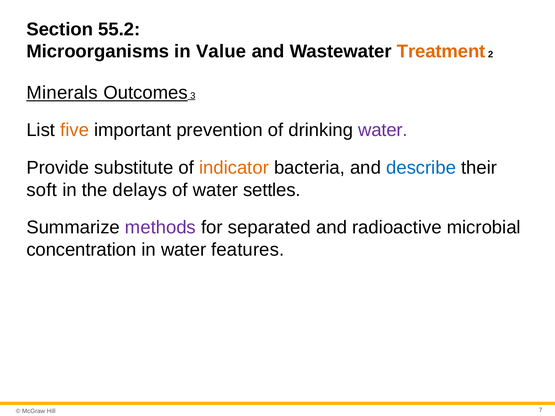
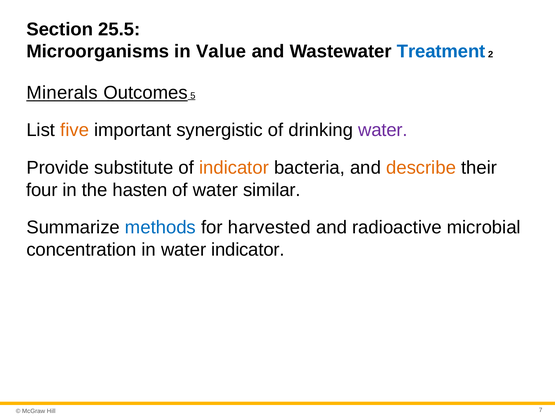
55.2: 55.2 -> 25.5
Treatment colour: orange -> blue
3: 3 -> 5
prevention: prevention -> synergistic
describe colour: blue -> orange
soft: soft -> four
delays: delays -> hasten
settles: settles -> similar
methods colour: purple -> blue
separated: separated -> harvested
water features: features -> indicator
